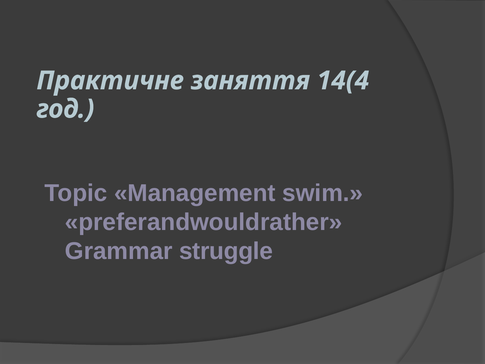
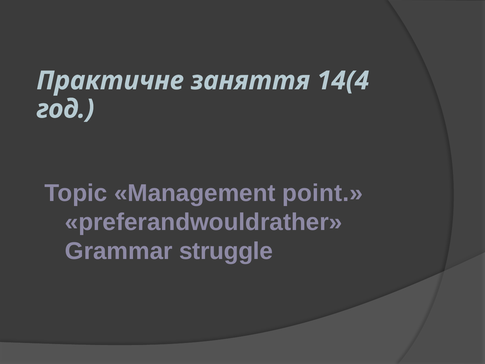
swim: swim -> point
